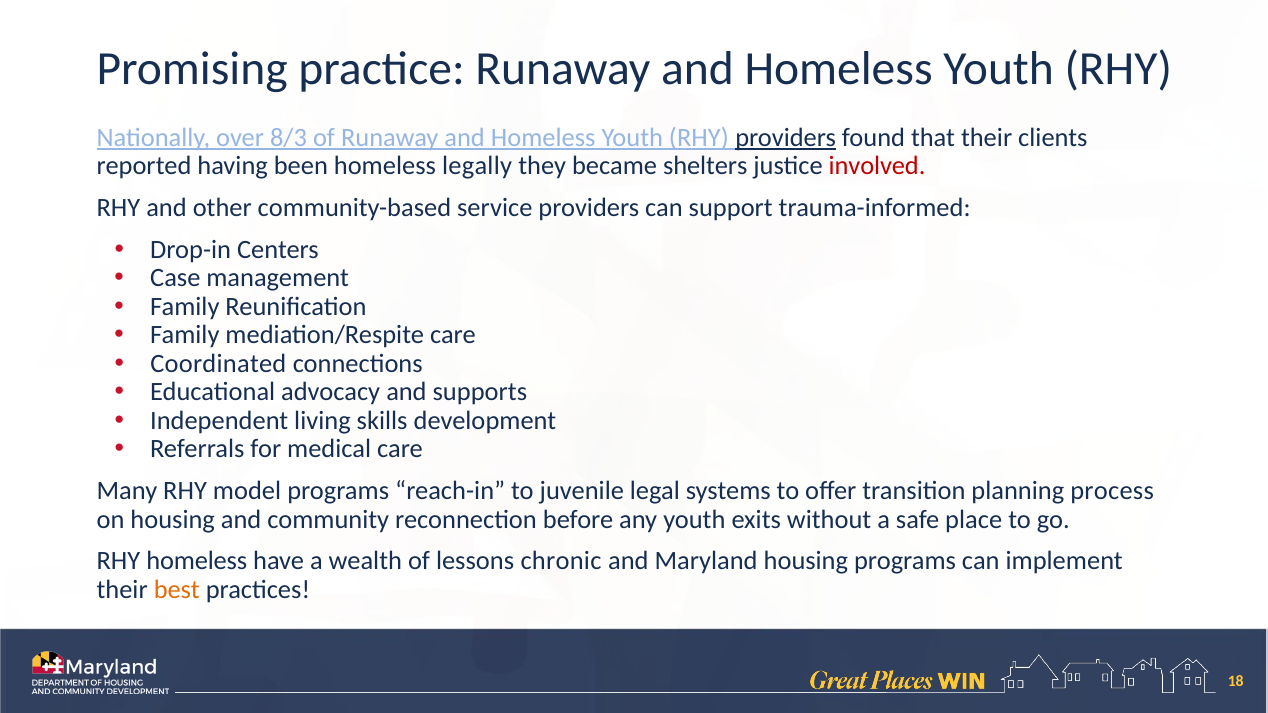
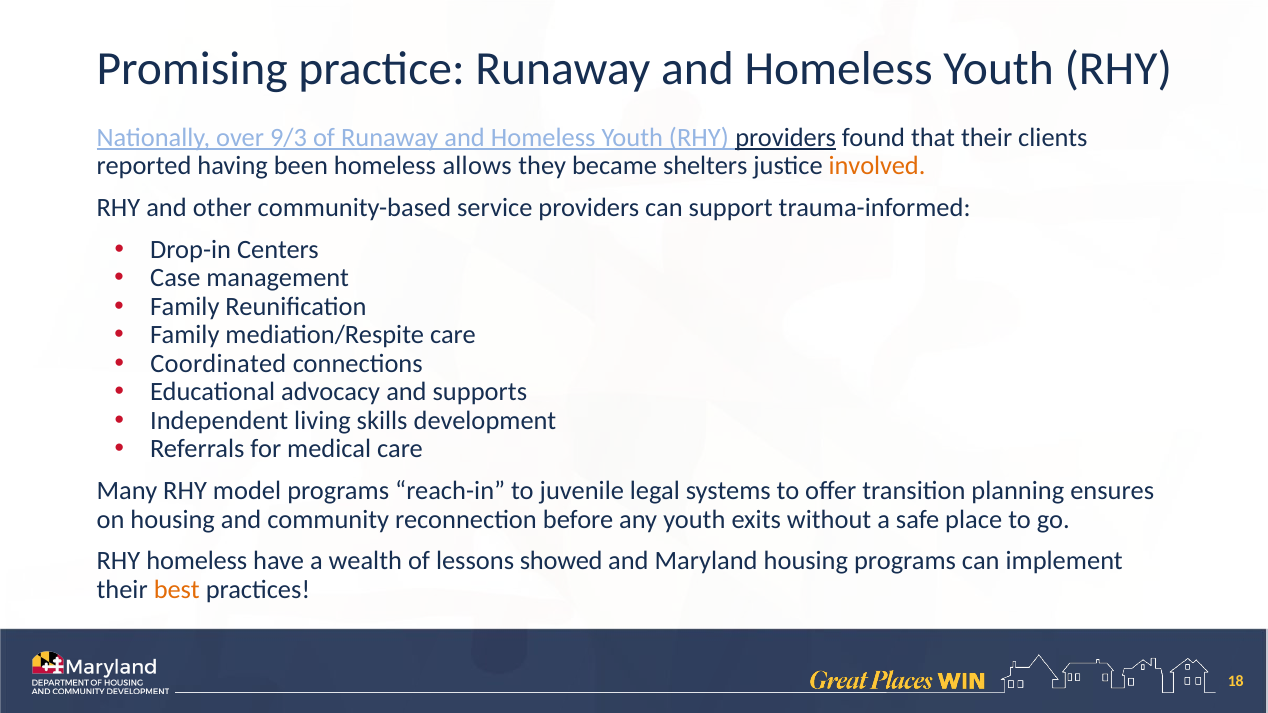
8/3: 8/3 -> 9/3
legally: legally -> allows
involved colour: red -> orange
process: process -> ensures
chronic: chronic -> showed
